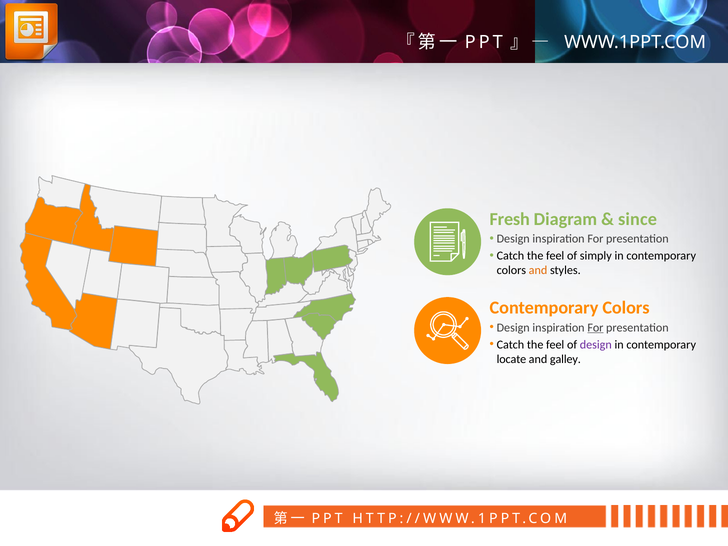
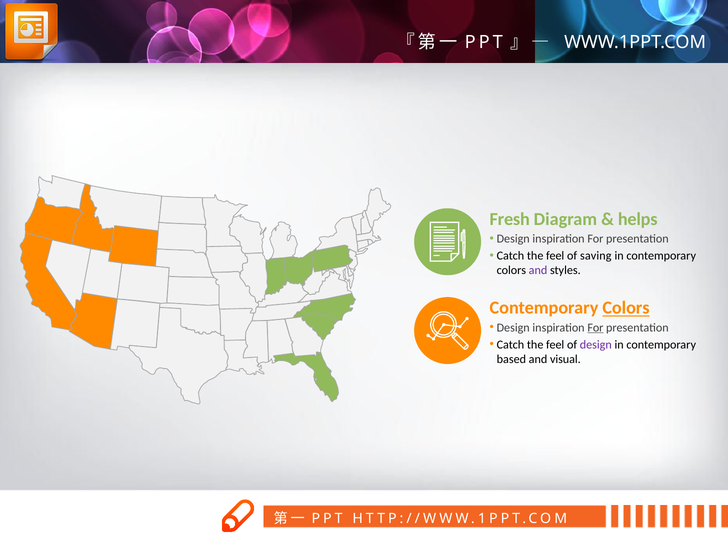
since: since -> helps
simply: simply -> saving
and at (538, 270) colour: orange -> purple
Colors at (626, 308) underline: none -> present
locate: locate -> based
galley: galley -> visual
